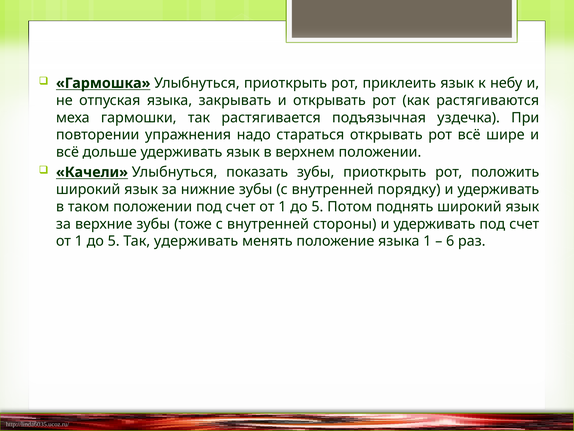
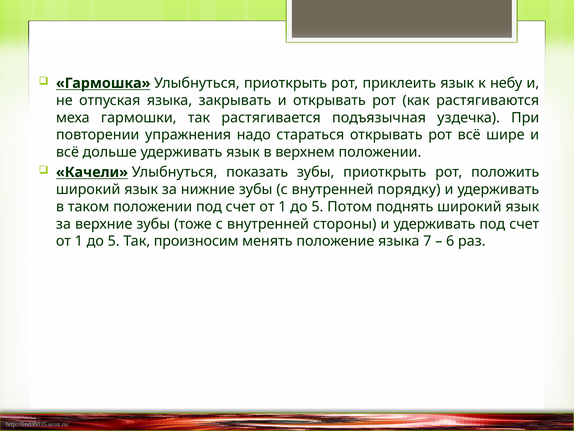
Так удерживать: удерживать -> произносим
языка 1: 1 -> 7
